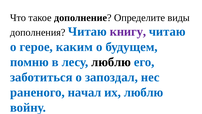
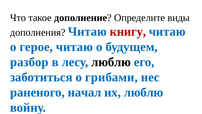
книгу colour: purple -> red
герое каким: каким -> читаю
помню: помню -> разбор
запоздал: запоздал -> грибами
